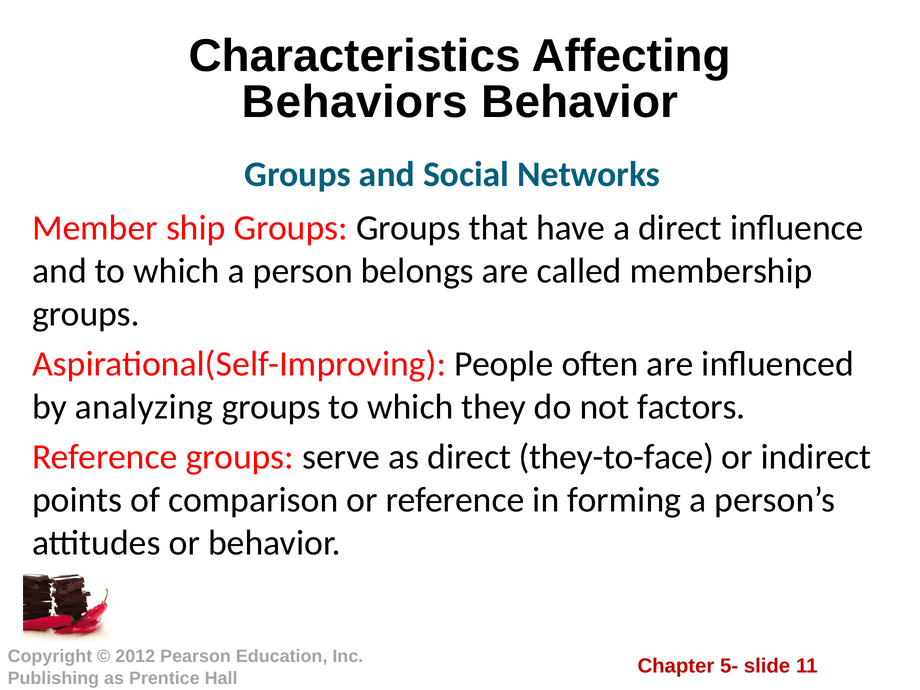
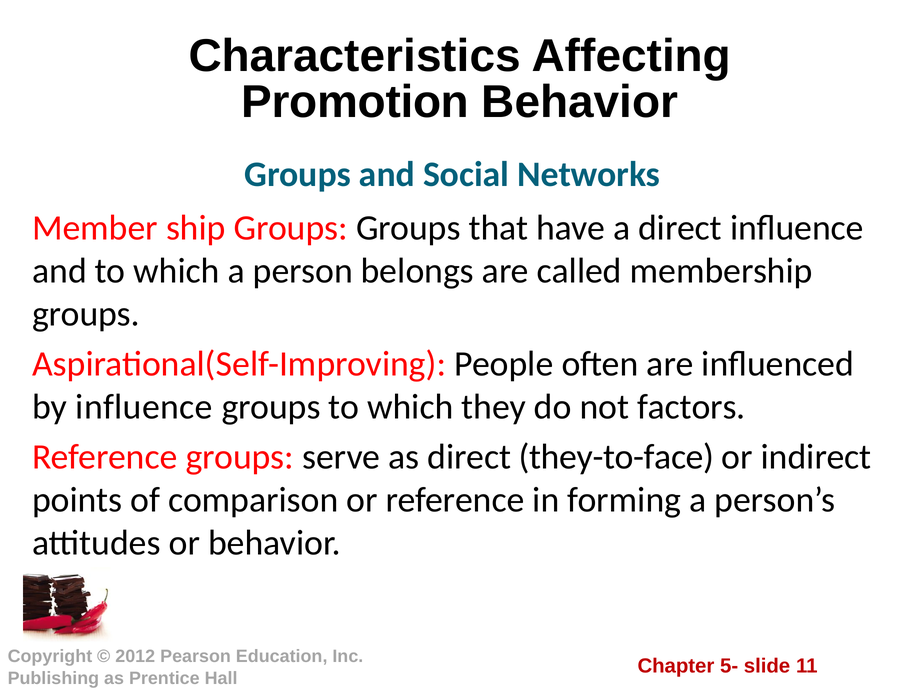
Behaviors: Behaviors -> Promotion
by analyzing: analyzing -> influence
